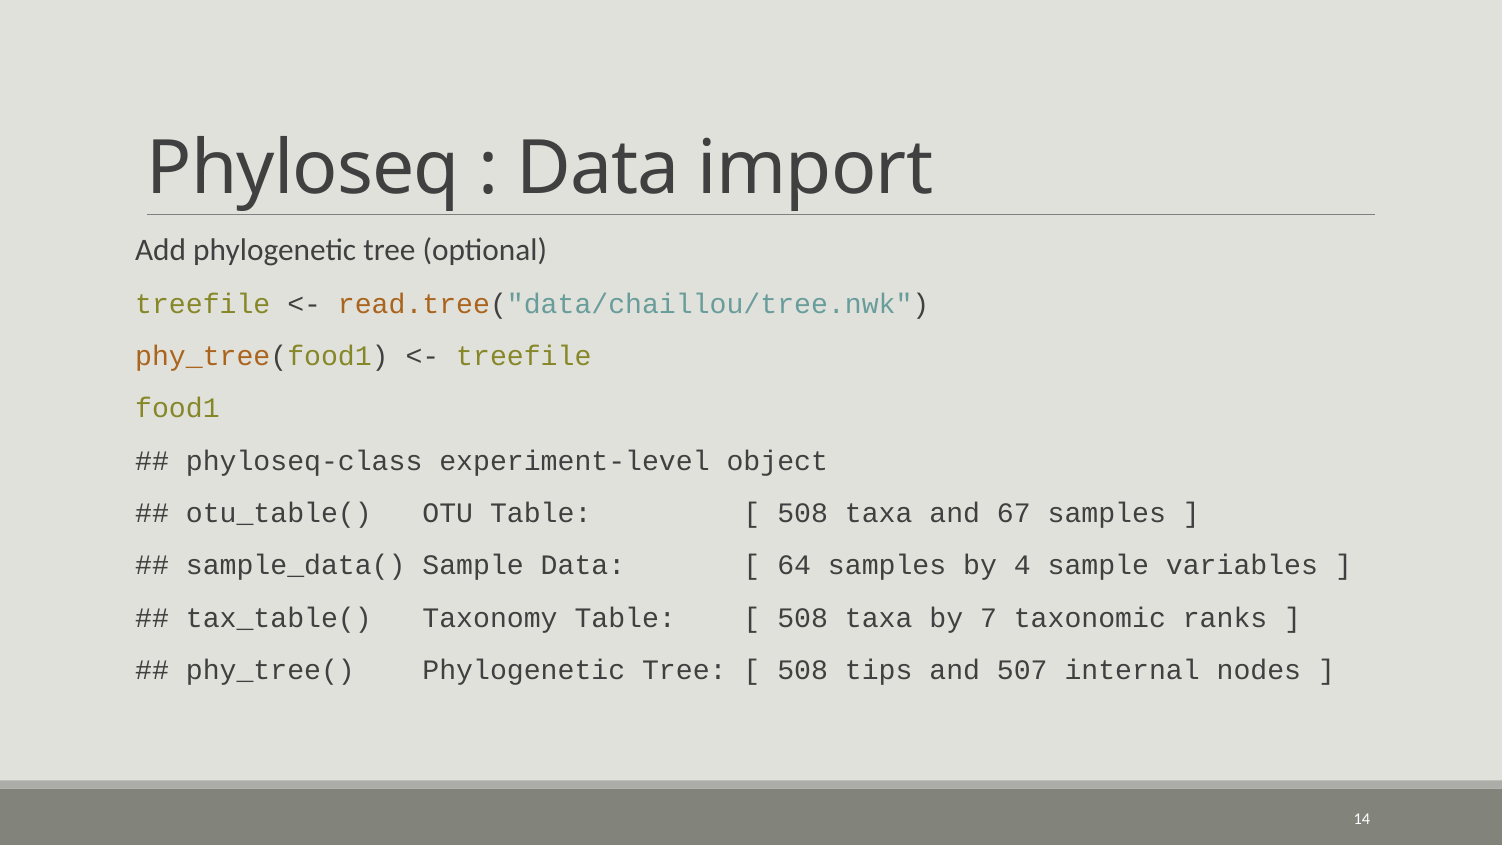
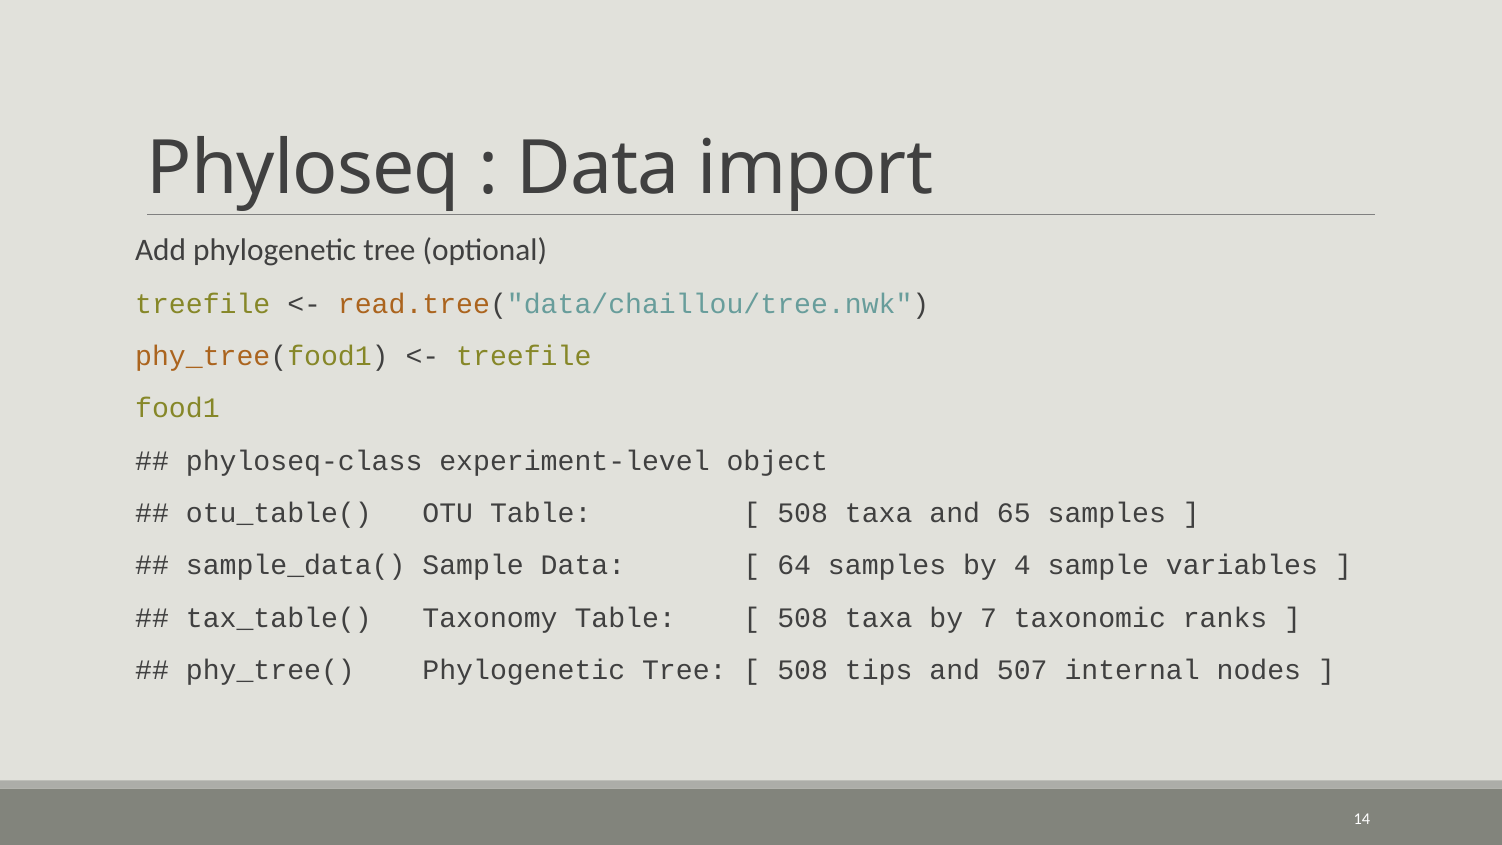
67: 67 -> 65
